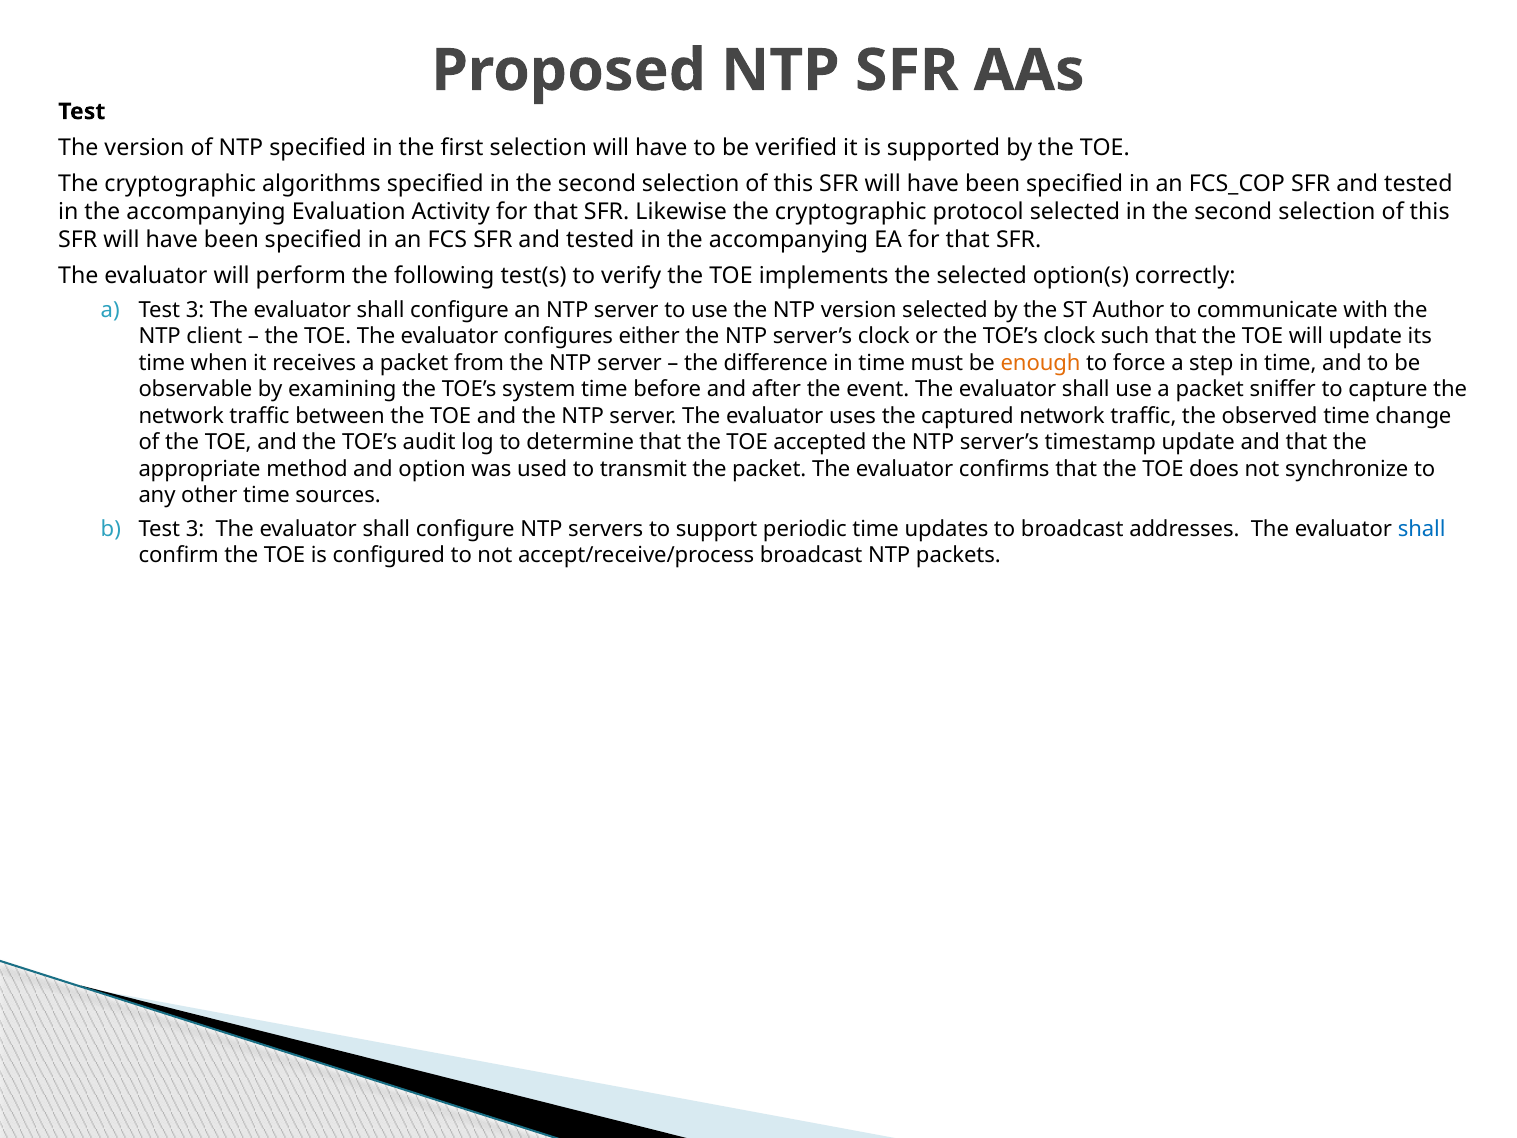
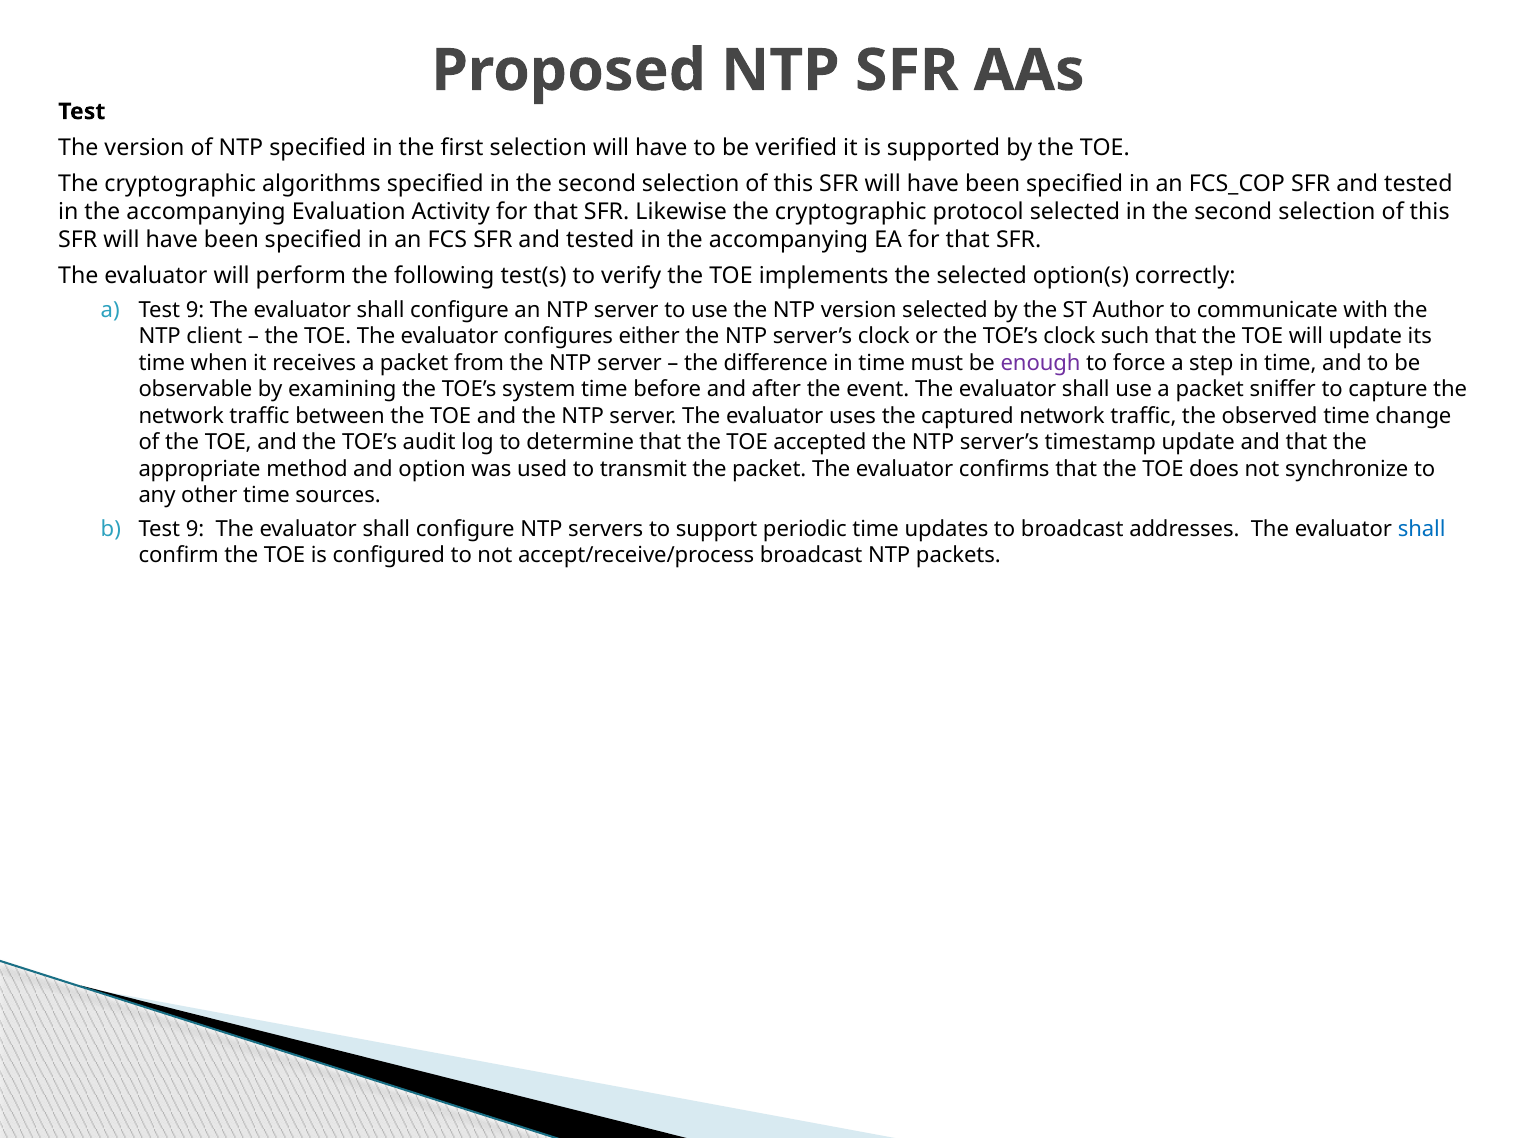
a Test 3: 3 -> 9
enough colour: orange -> purple
3 at (195, 529): 3 -> 9
